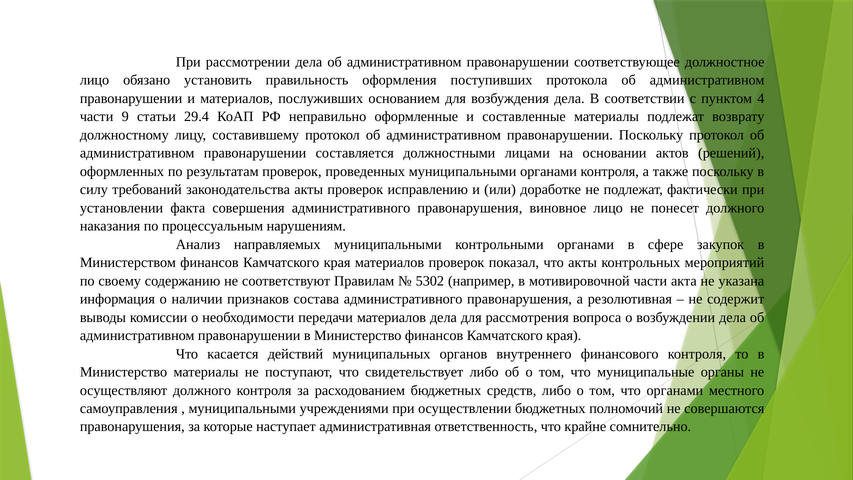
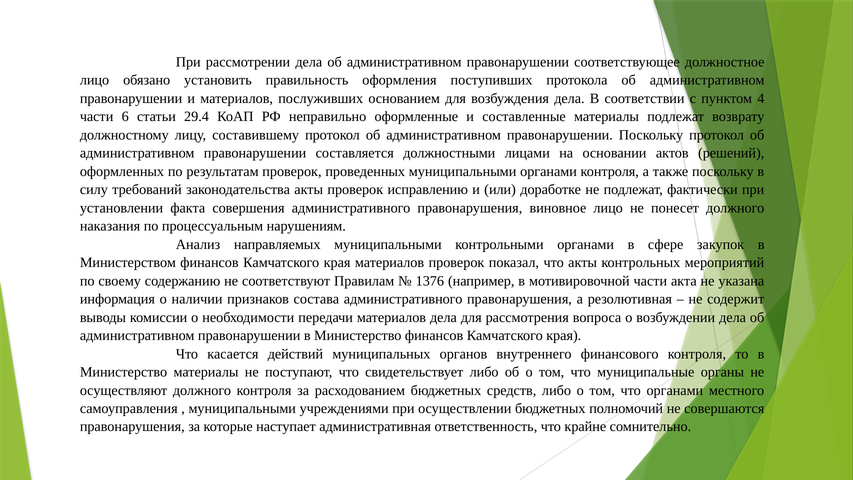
9: 9 -> 6
5302: 5302 -> 1376
